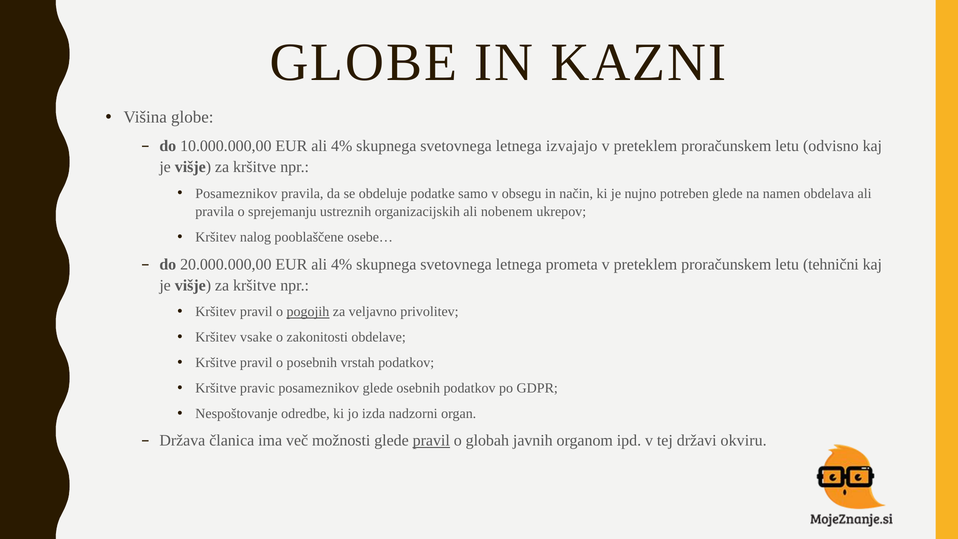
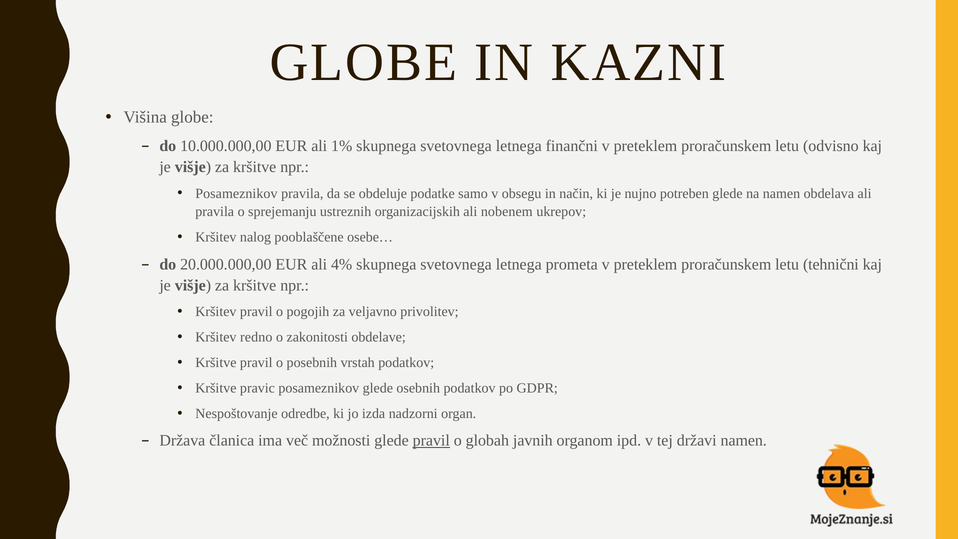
10.000.000,00 EUR ali 4%: 4% -> 1%
izvajajo: izvajajo -> finančni
pogojih underline: present -> none
vsake: vsake -> redno
državi okviru: okviru -> namen
